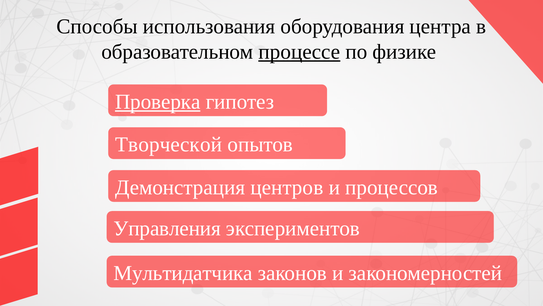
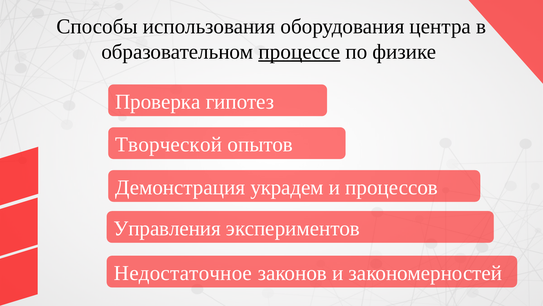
Проверка underline: present -> none
центров: центров -> украдем
Мультидатчика: Мультидатчика -> Недостаточное
